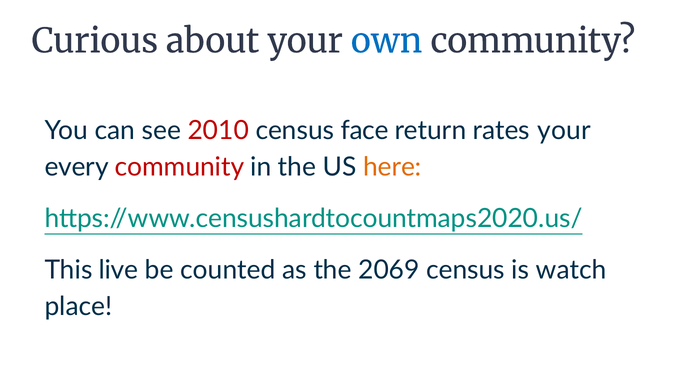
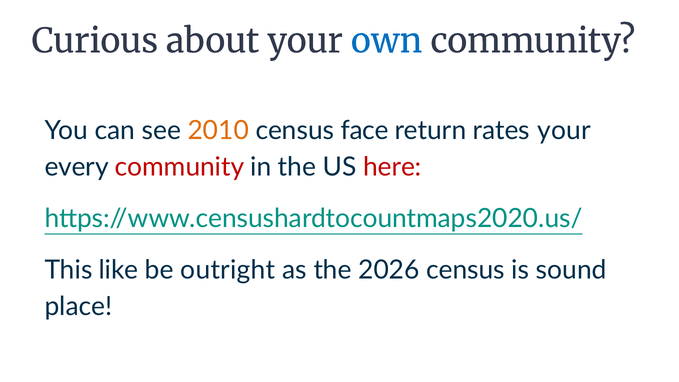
2010 colour: red -> orange
here colour: orange -> red
live: live -> like
counted: counted -> outright
2069: 2069 -> 2026
watch: watch -> sound
